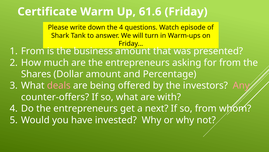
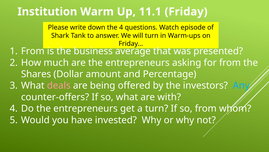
Certificate: Certificate -> Institution
61.6: 61.6 -> 11.1
business amount: amount -> average
Any colour: pink -> light blue
a next: next -> turn
